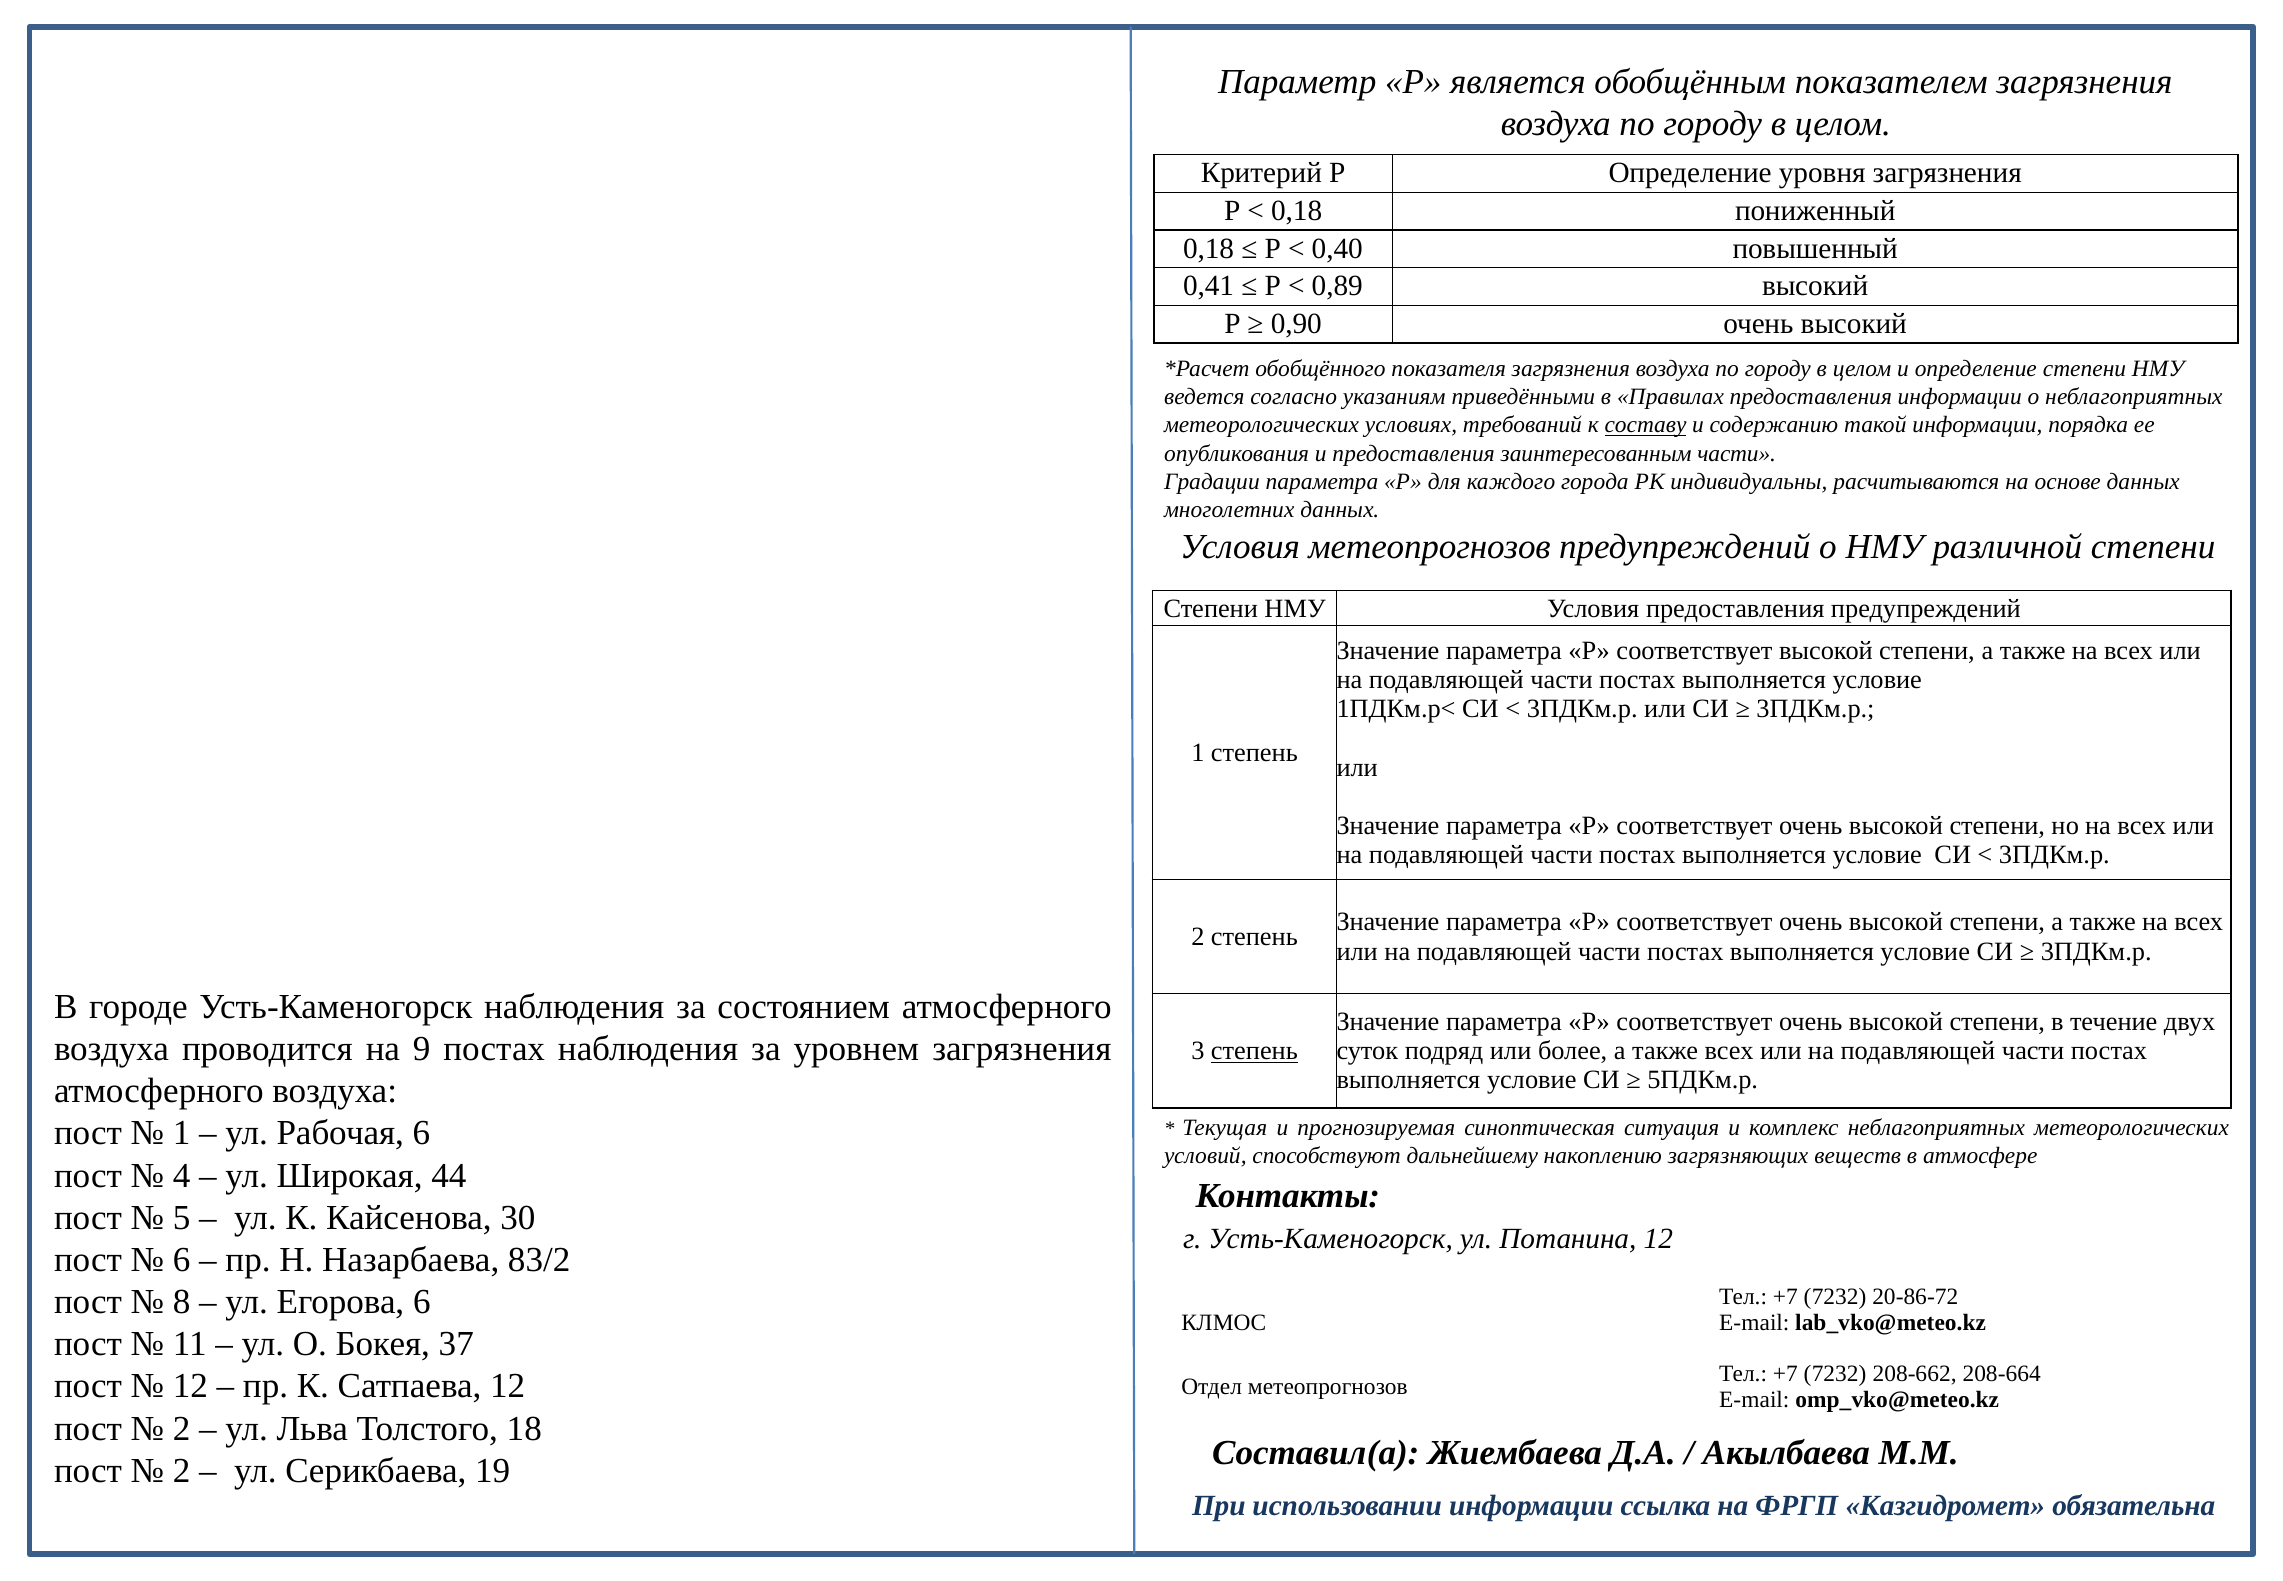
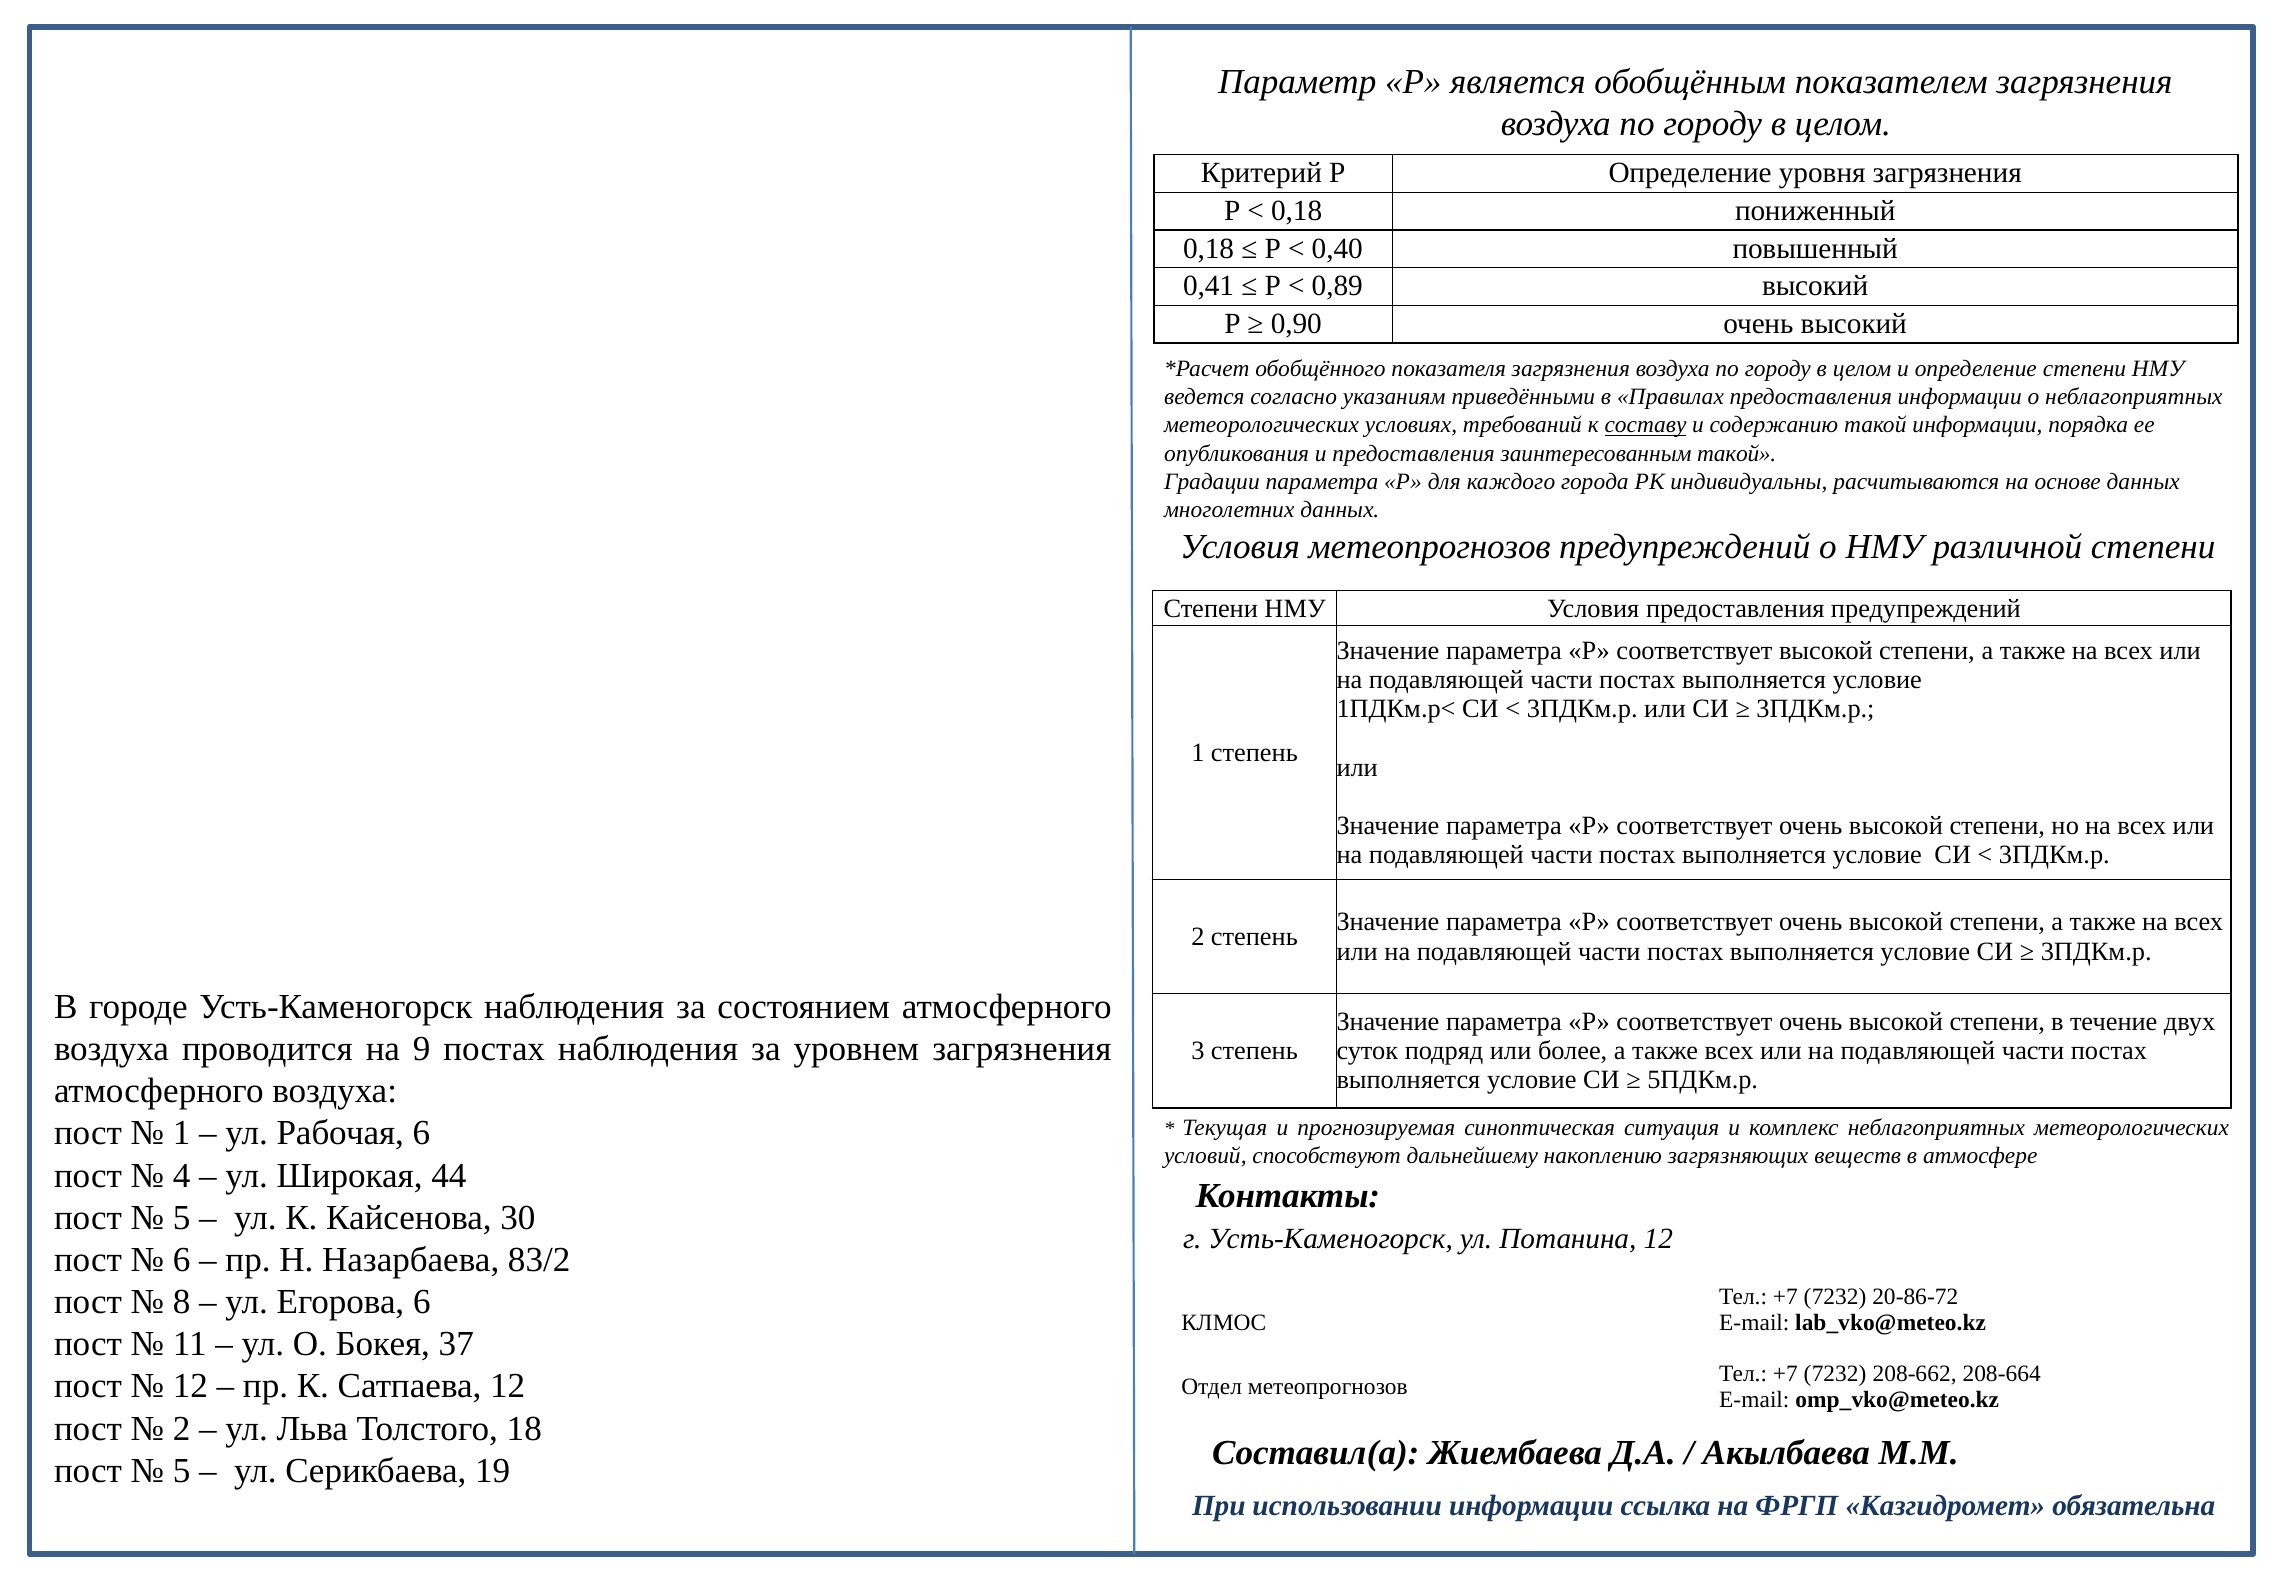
заинтересованным части: части -> такой
степень at (1254, 1051) underline: present -> none
2 at (182, 1470): 2 -> 5
